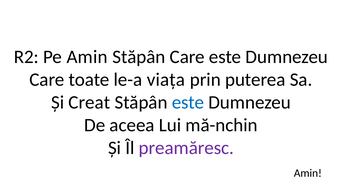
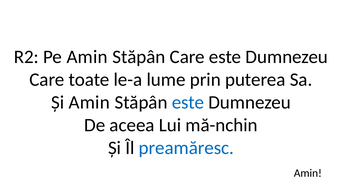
viața: viața -> lume
Și Creat: Creat -> Amin
preamăresc colour: purple -> blue
